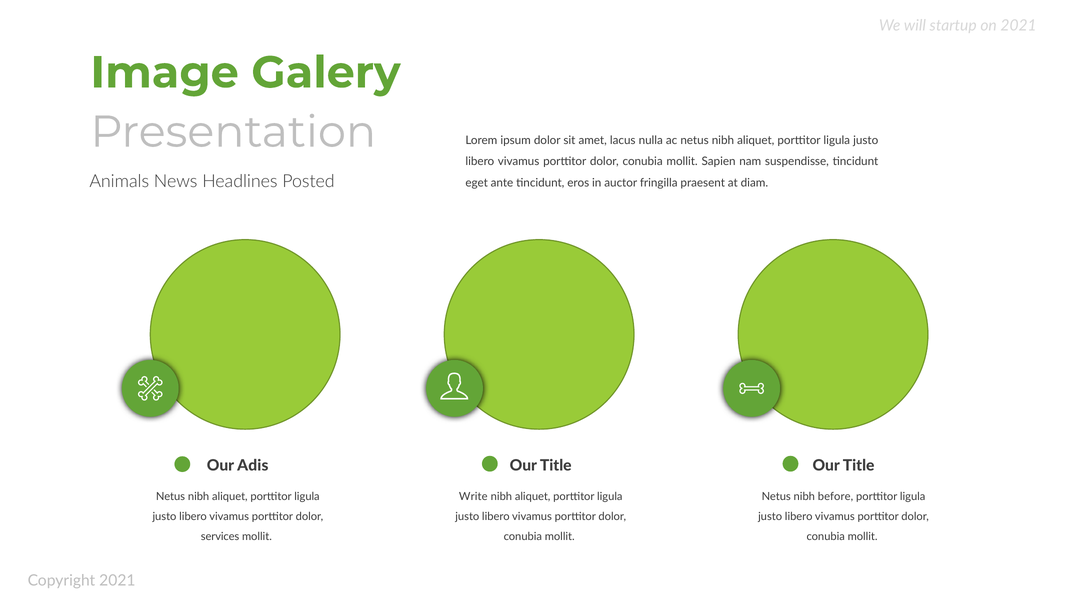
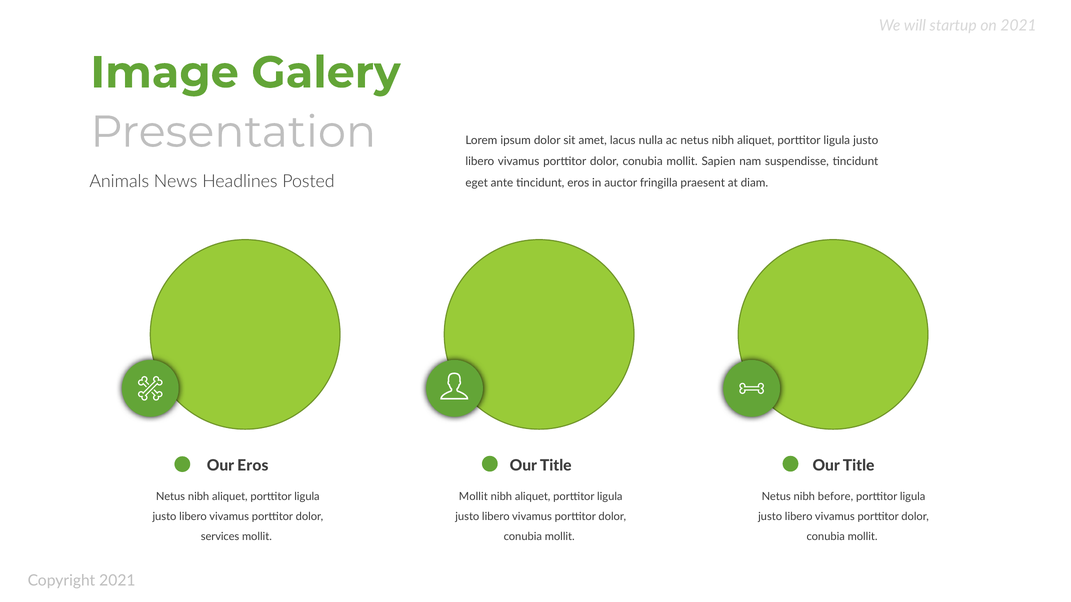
Our Adis: Adis -> Eros
Write at (473, 497): Write -> Mollit
